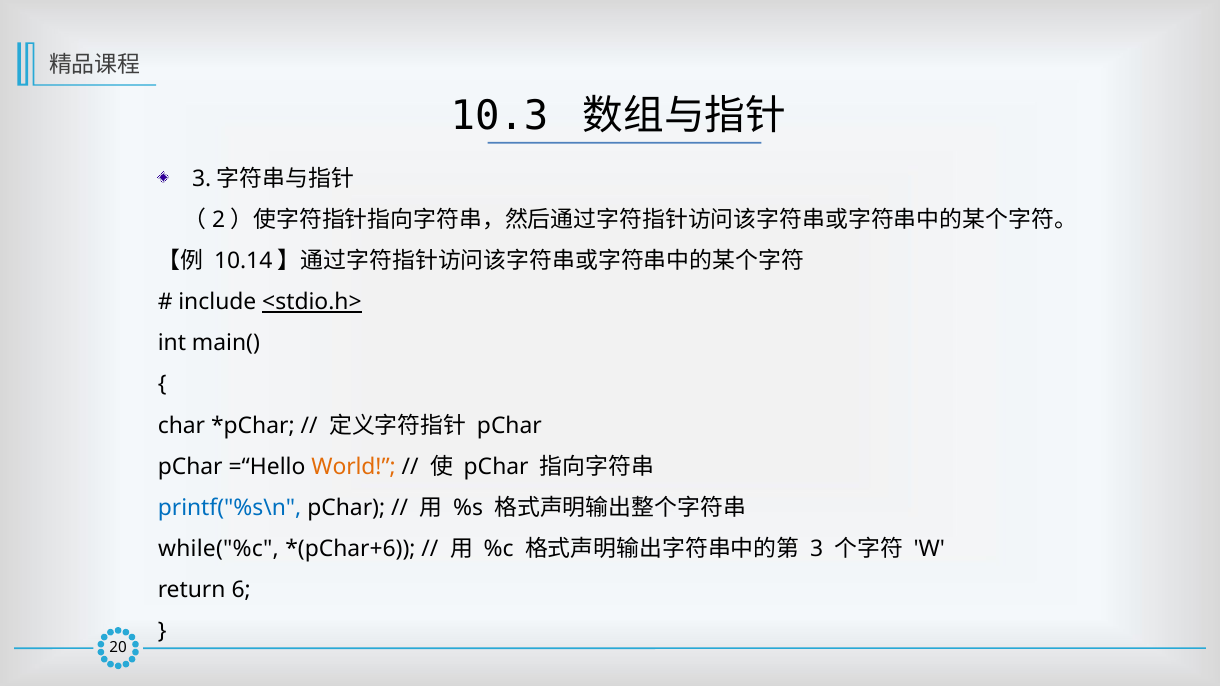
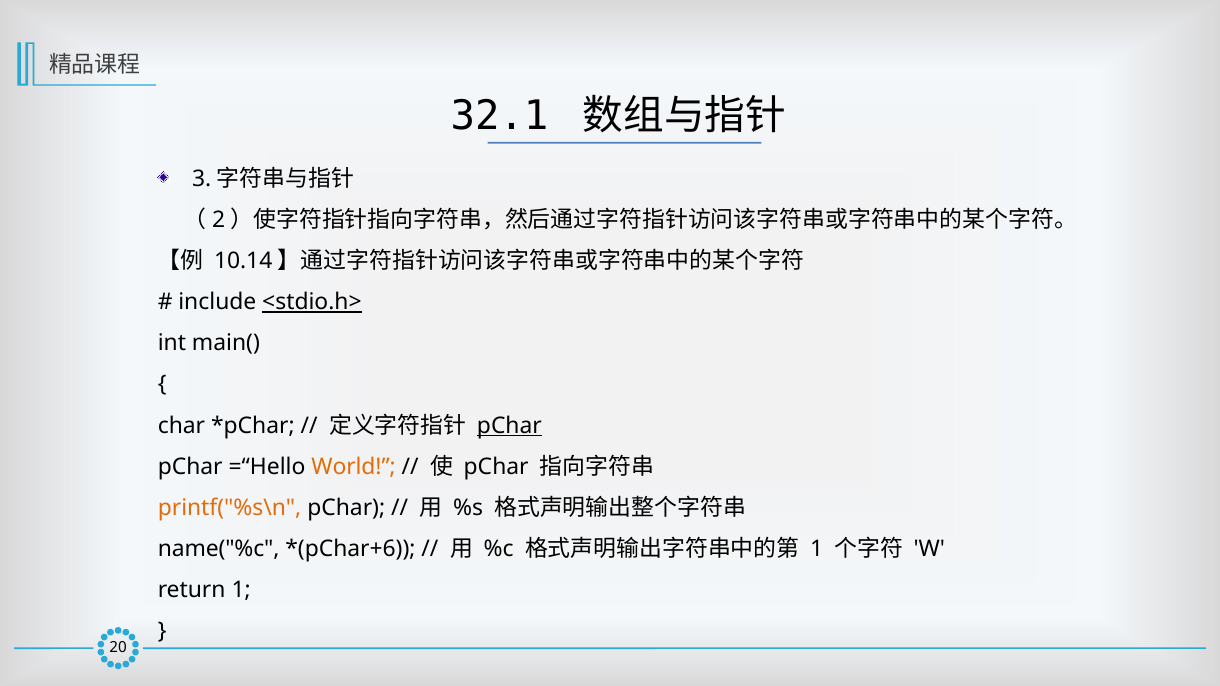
10.3: 10.3 -> 32.1
pChar at (509, 426) underline: none -> present
printf("%s\n colour: blue -> orange
while("%c: while("%c -> name("%c
3 at (817, 549): 3 -> 1
return 6: 6 -> 1
